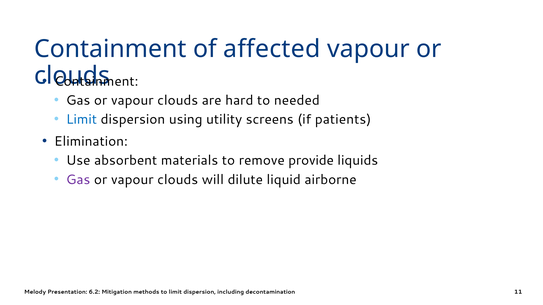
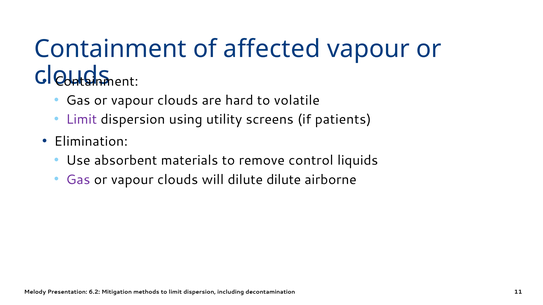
needed: needed -> volatile
Limit at (81, 120) colour: blue -> purple
provide: provide -> control
dilute liquid: liquid -> dilute
